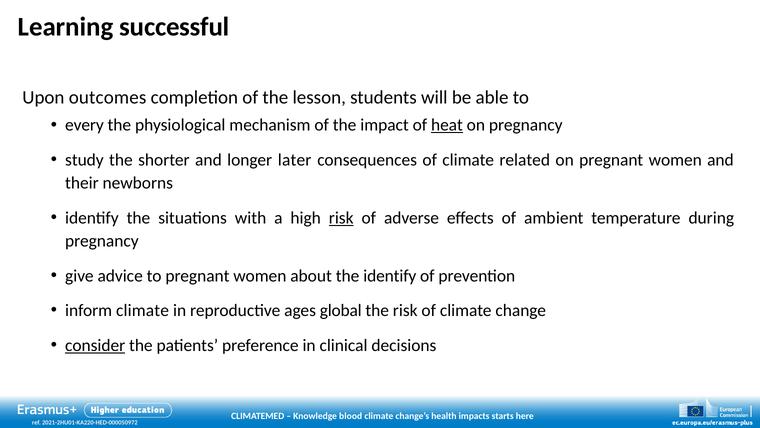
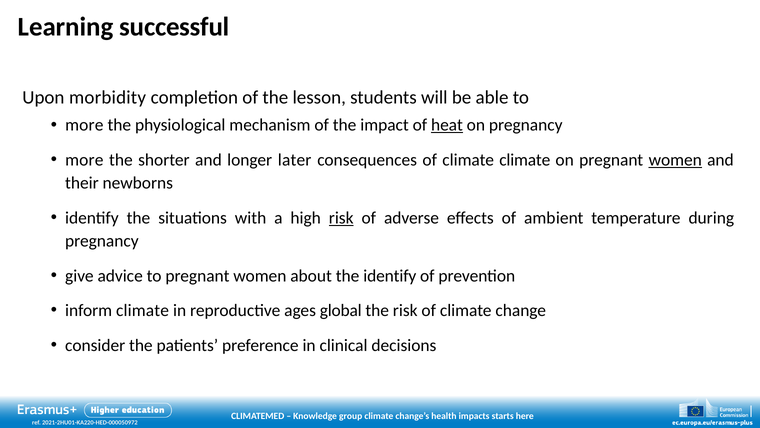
outcomes: outcomes -> morbidity
every at (84, 125): every -> more
study at (84, 160): study -> more
climate related: related -> climate
women at (675, 160) underline: none -> present
consider underline: present -> none
blood: blood -> group
